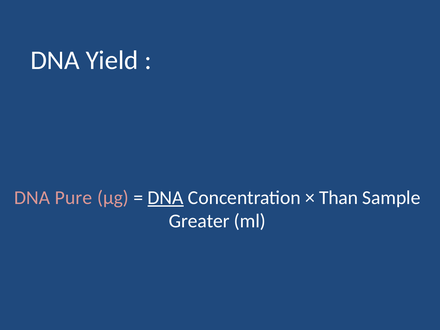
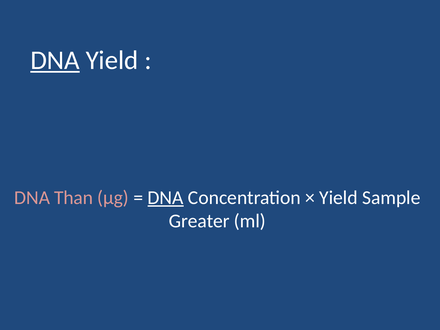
DNA at (55, 60) underline: none -> present
Pure: Pure -> Than
Than at (339, 198): Than -> Yield
